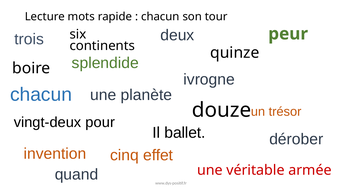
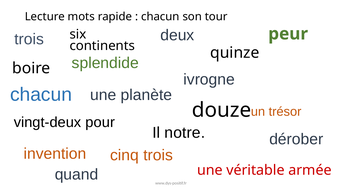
ballet: ballet -> notre
cinq effet: effet -> trois
